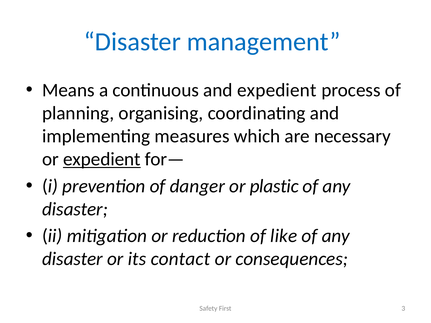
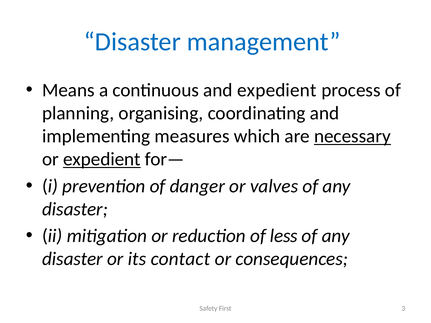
necessary underline: none -> present
plastic: plastic -> valves
like: like -> less
